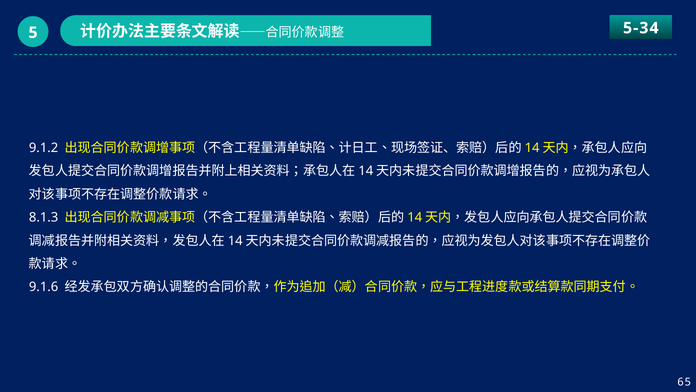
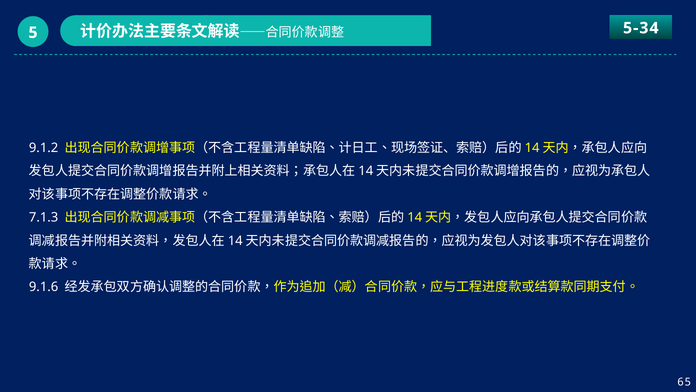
8.1.3: 8.1.3 -> 7.1.3
